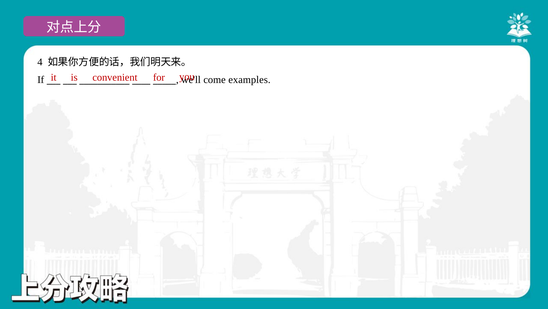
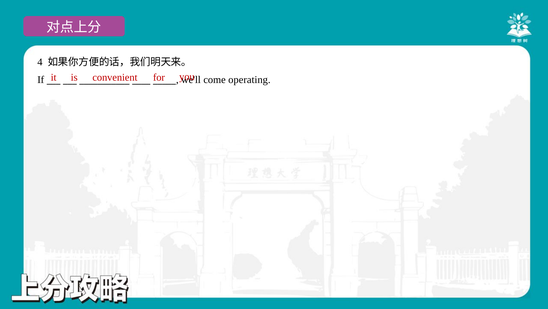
examples: examples -> operating
